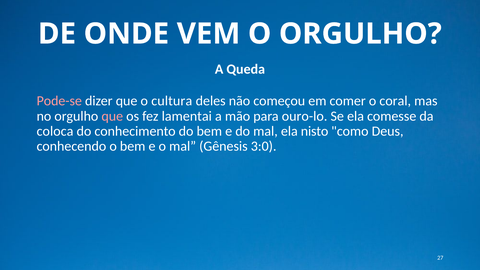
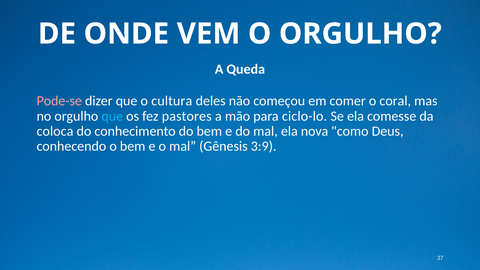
que at (112, 116) colour: pink -> light blue
lamentai: lamentai -> pastores
ouro-lo: ouro-lo -> ciclo-lo
nisto: nisto -> nova
3:0: 3:0 -> 3:9
